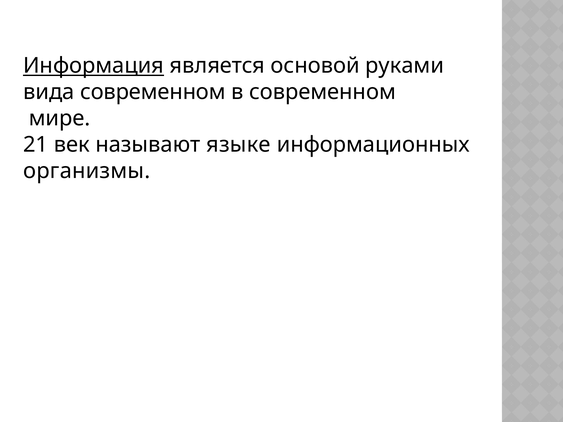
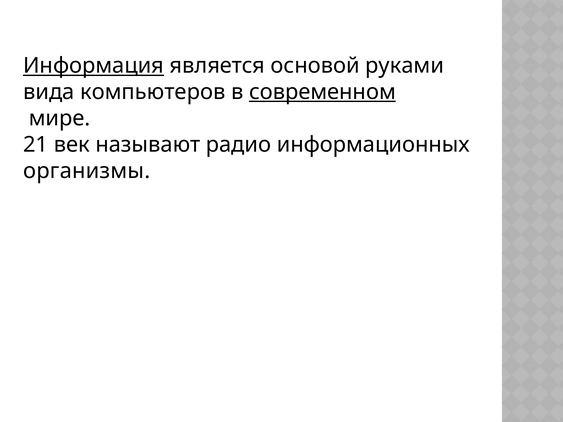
вида современном: современном -> компьютеров
современном at (322, 92) underline: none -> present
языке: языке -> радио
